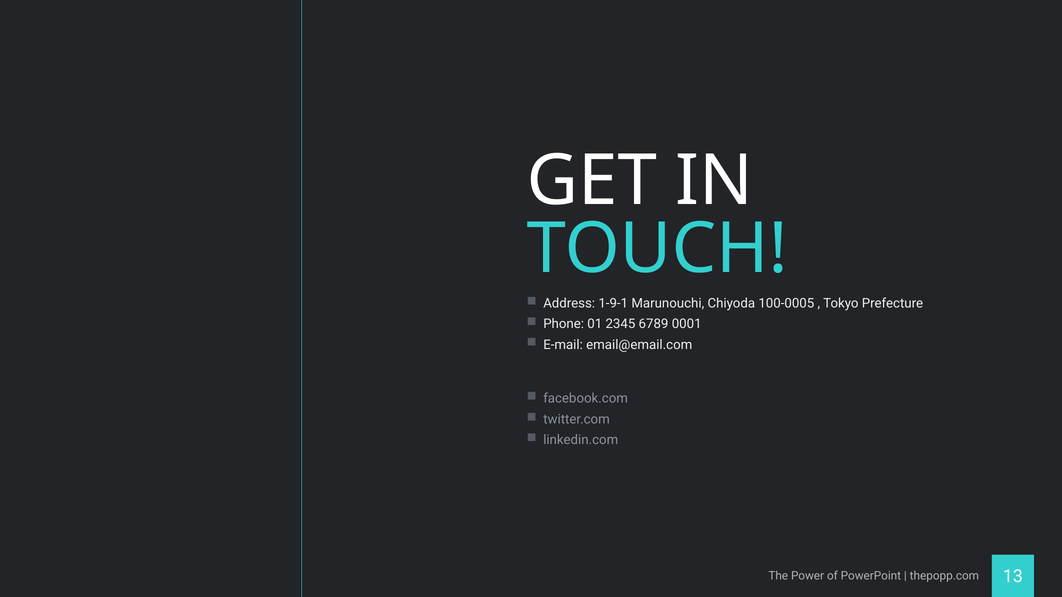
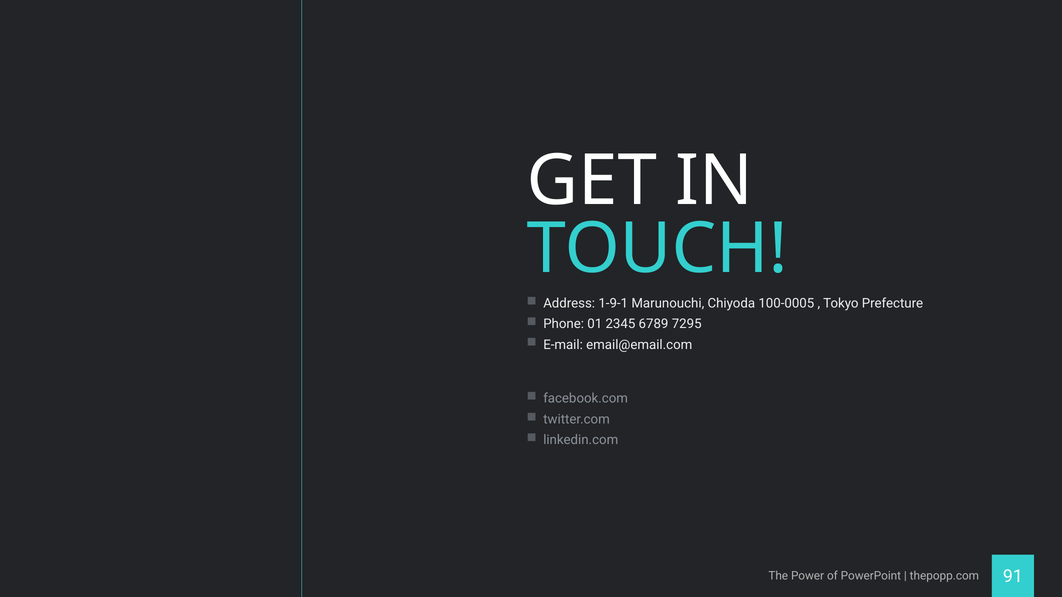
0001: 0001 -> 7295
13: 13 -> 91
